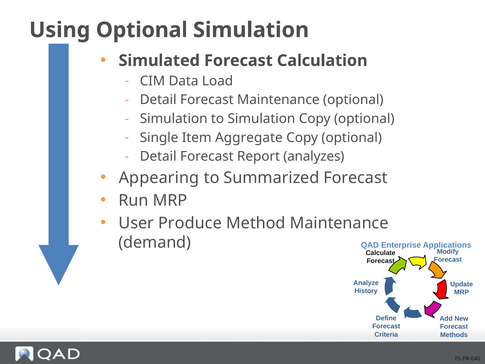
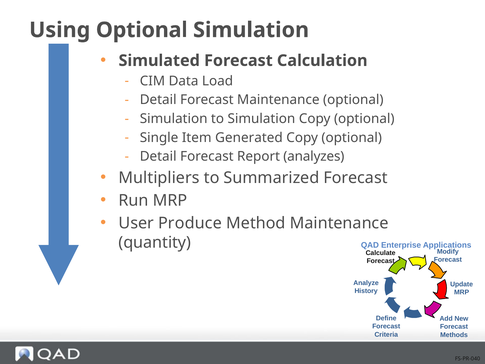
Aggregate: Aggregate -> Generated
Appearing: Appearing -> Multipliers
demand: demand -> quantity
